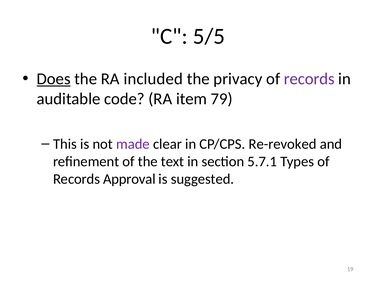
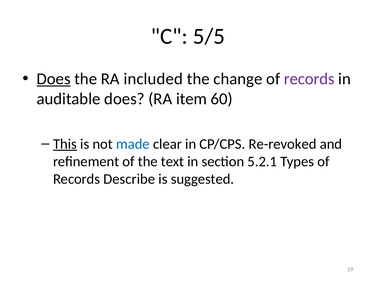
privacy: privacy -> change
auditable code: code -> does
79: 79 -> 60
This underline: none -> present
made colour: purple -> blue
5.7.1: 5.7.1 -> 5.2.1
Approval: Approval -> Describe
